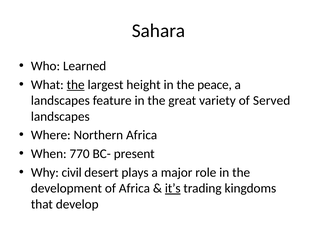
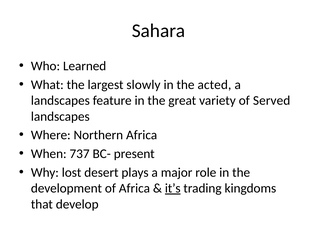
the at (76, 85) underline: present -> none
height: height -> slowly
peace: peace -> acted
770: 770 -> 737
civil: civil -> lost
